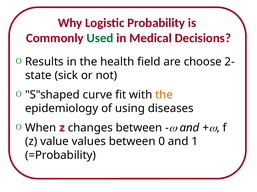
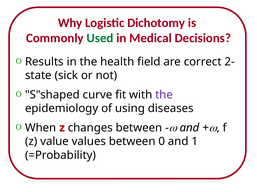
Probability: Probability -> Dichotomy
choose: choose -> correct
the at (164, 95) colour: orange -> purple
